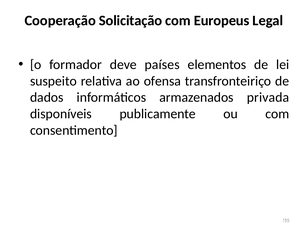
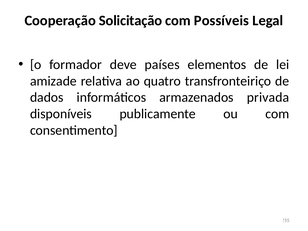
Europeus: Europeus -> Possíveis
suspeito: suspeito -> amizade
ofensa: ofensa -> quatro
